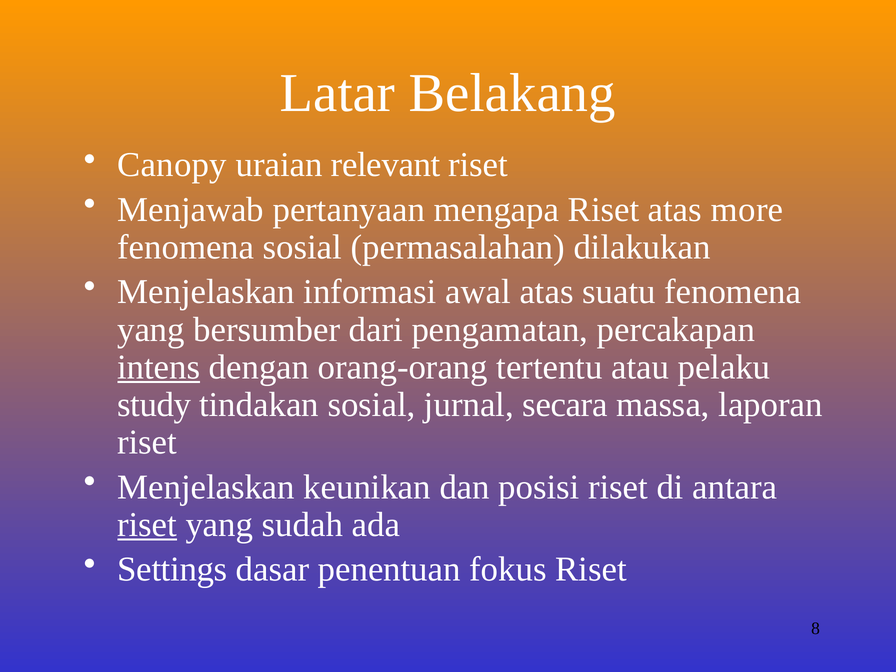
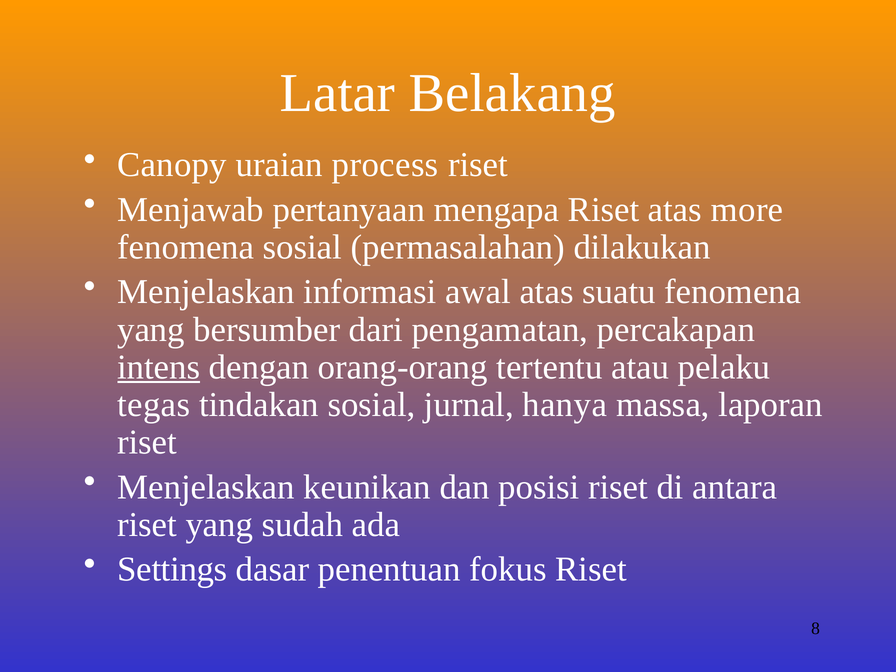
relevant: relevant -> process
study: study -> tegas
secara: secara -> hanya
riset at (147, 525) underline: present -> none
